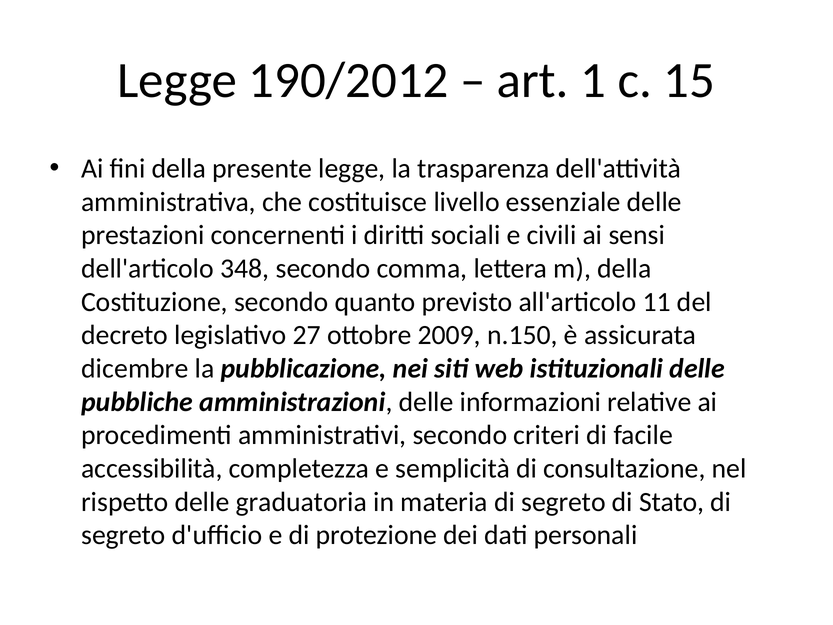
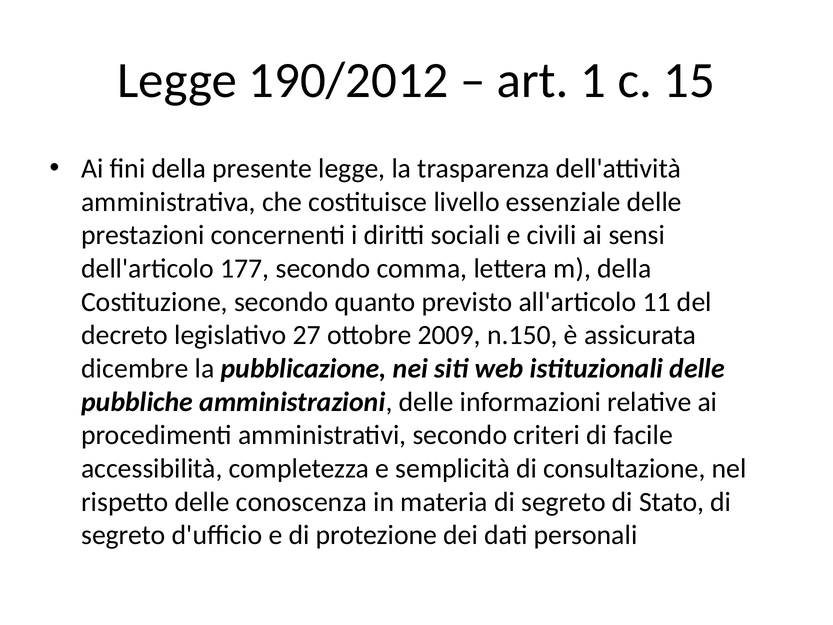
348: 348 -> 177
graduatoria: graduatoria -> conoscenza
